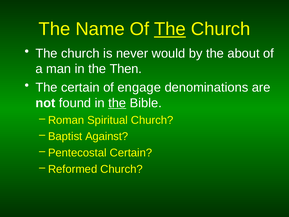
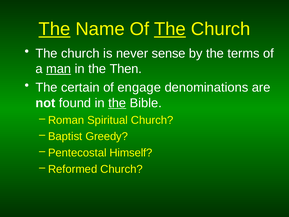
The at (54, 29) underline: none -> present
would: would -> sense
about: about -> terms
man underline: none -> present
Against: Against -> Greedy
Pentecostal Certain: Certain -> Himself
